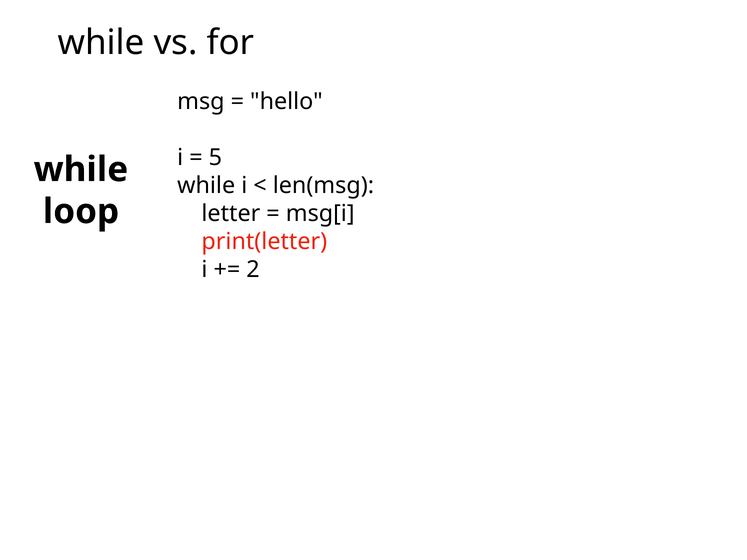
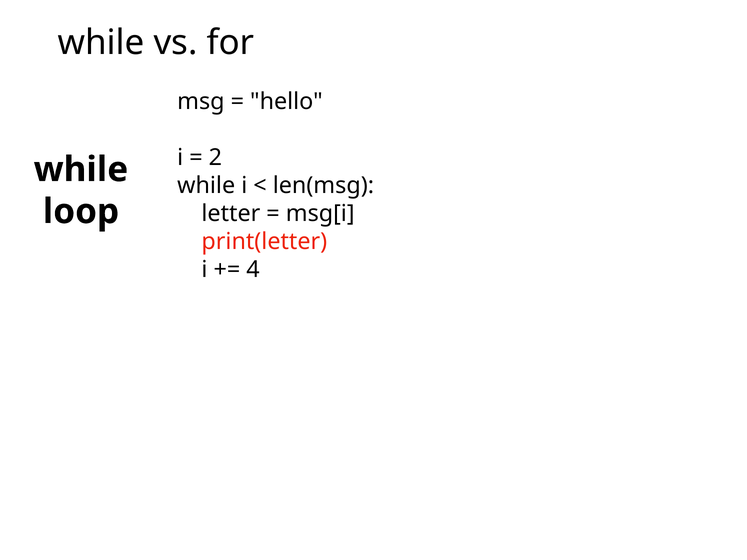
5: 5 -> 2
2: 2 -> 4
